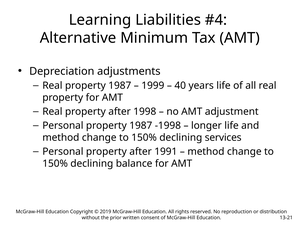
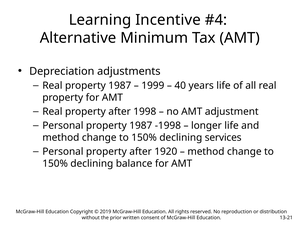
Liabilities: Liabilities -> Incentive
1991: 1991 -> 1920
